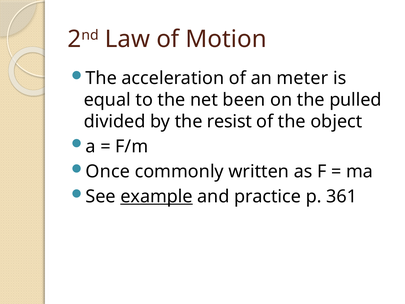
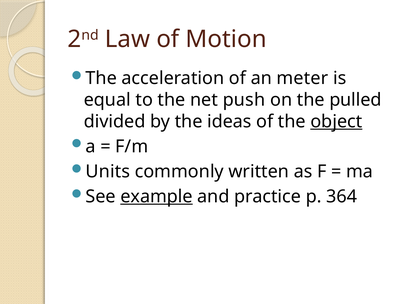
been: been -> push
resist: resist -> ideas
object underline: none -> present
Once: Once -> Units
361: 361 -> 364
